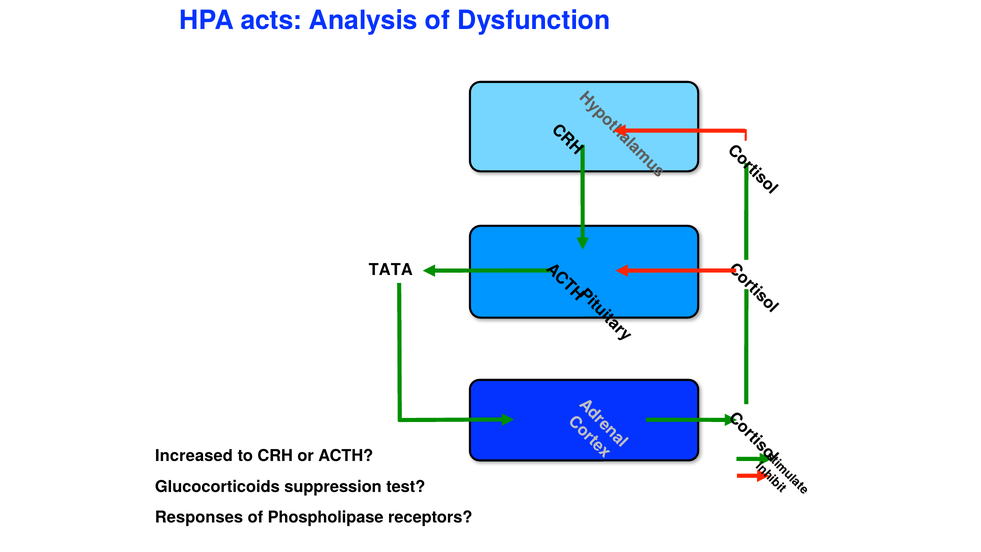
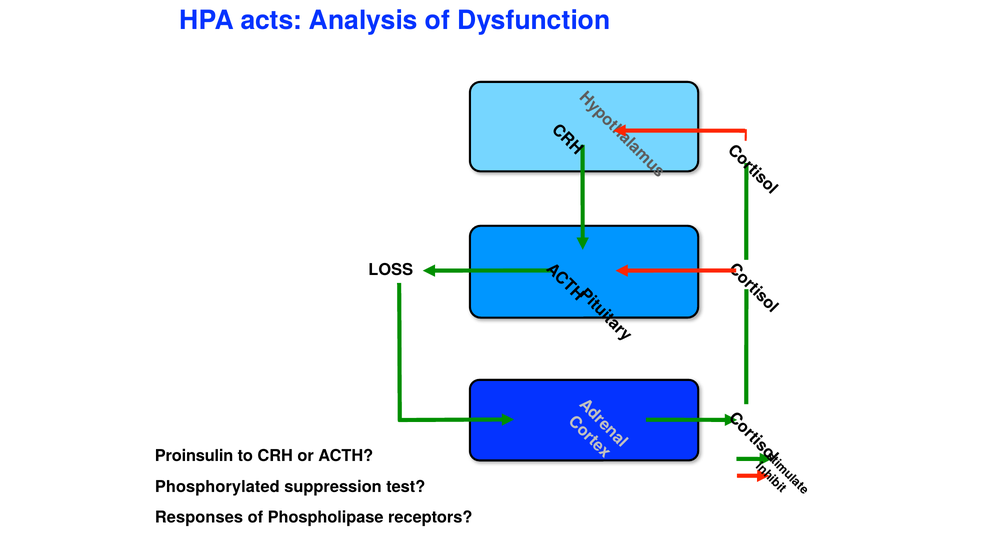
TATA: TATA -> LOSS
Increased: Increased -> Proinsulin
Glucocorticoids: Glucocorticoids -> Phosphorylated
